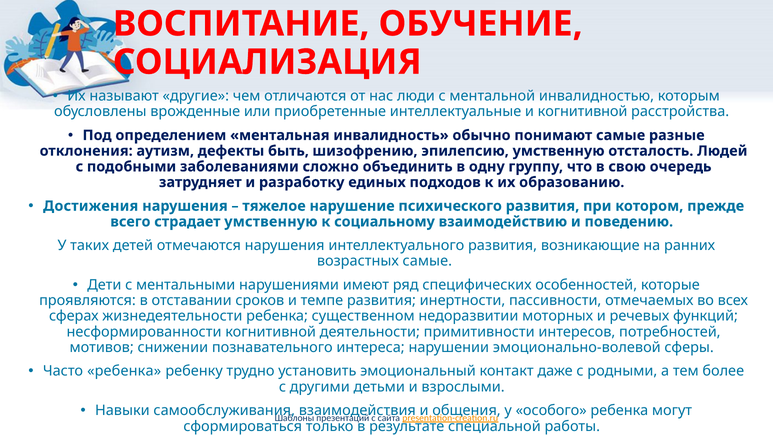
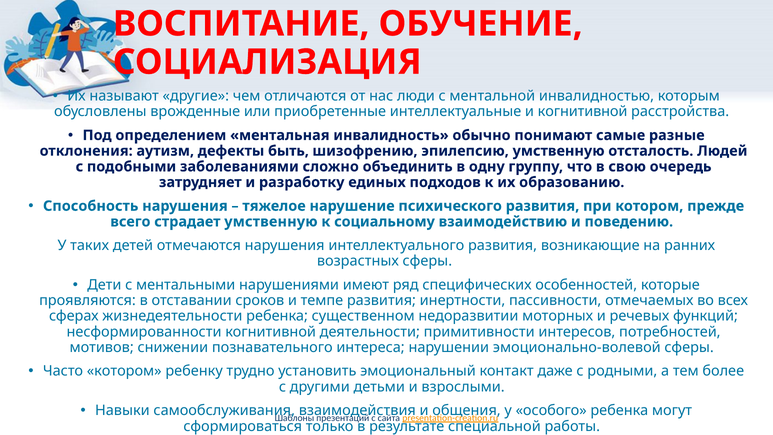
Достижения: Достижения -> Способность
возрастных самые: самые -> сферы
Часто ребенка: ребенка -> котором
